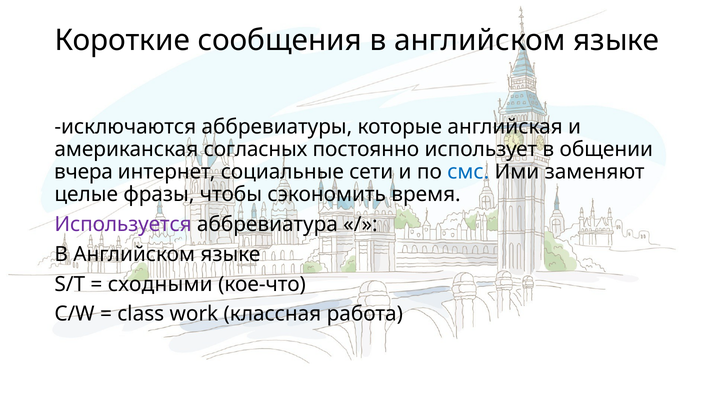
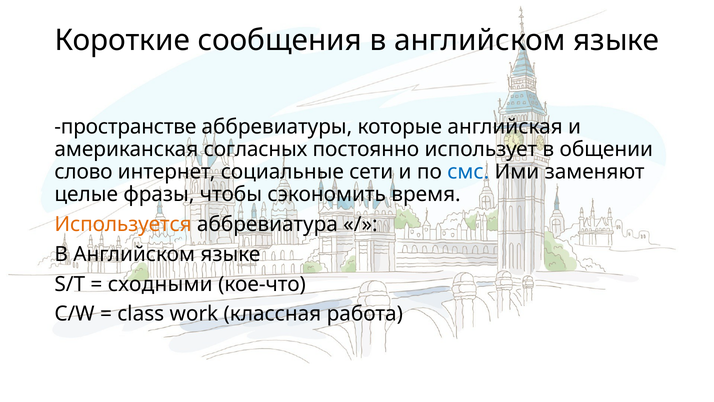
исключаются: исключаются -> пространстве
вчера: вчера -> слово
Используется colour: purple -> orange
